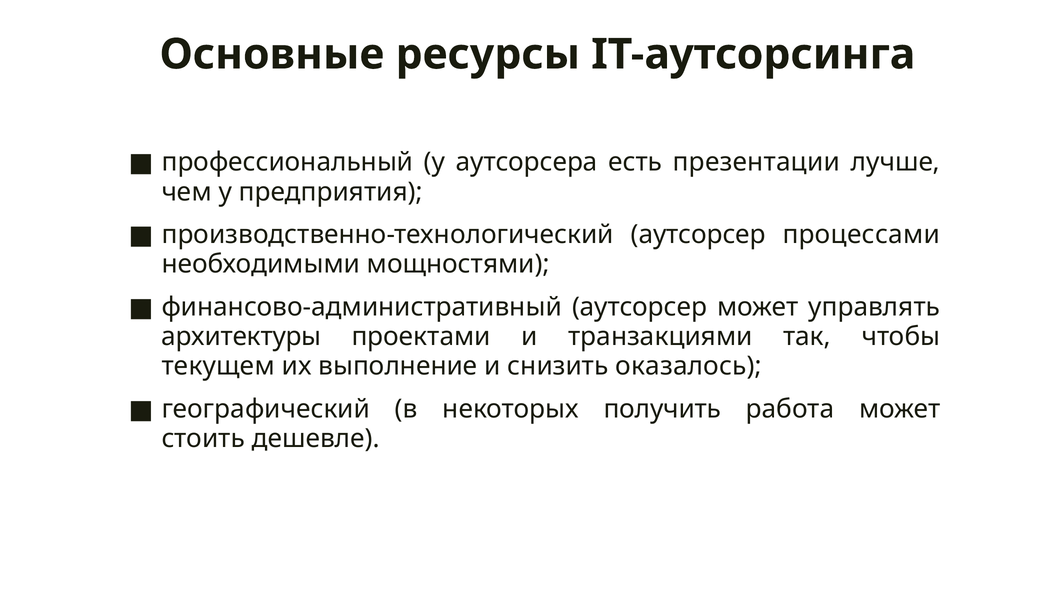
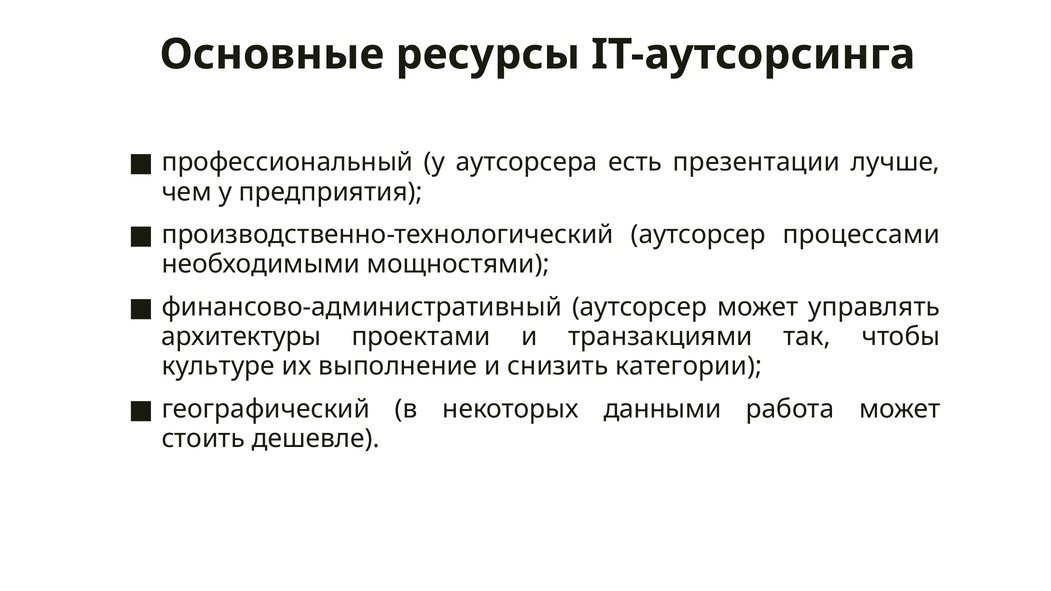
текущем: текущем -> культуре
оказалось: оказалось -> категории
получить: получить -> данными
